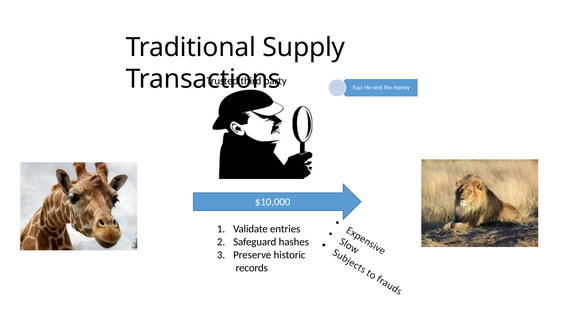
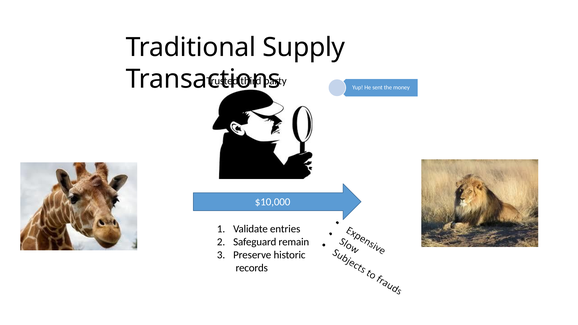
hashes: hashes -> remain
